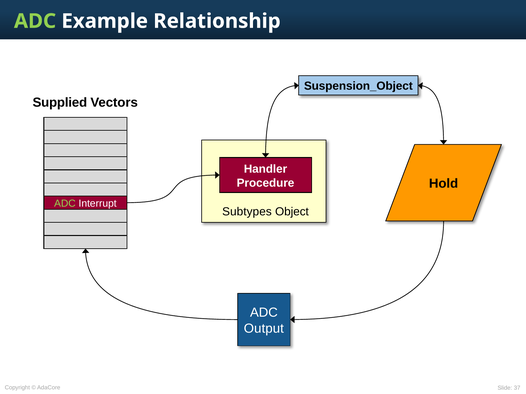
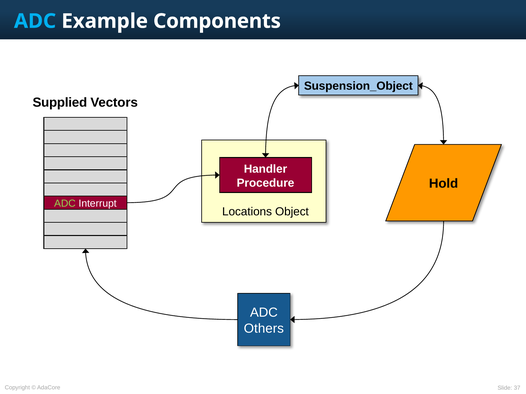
ADC at (35, 21) colour: light green -> light blue
Relationship: Relationship -> Components
Subtypes: Subtypes -> Locations
Output: Output -> Others
